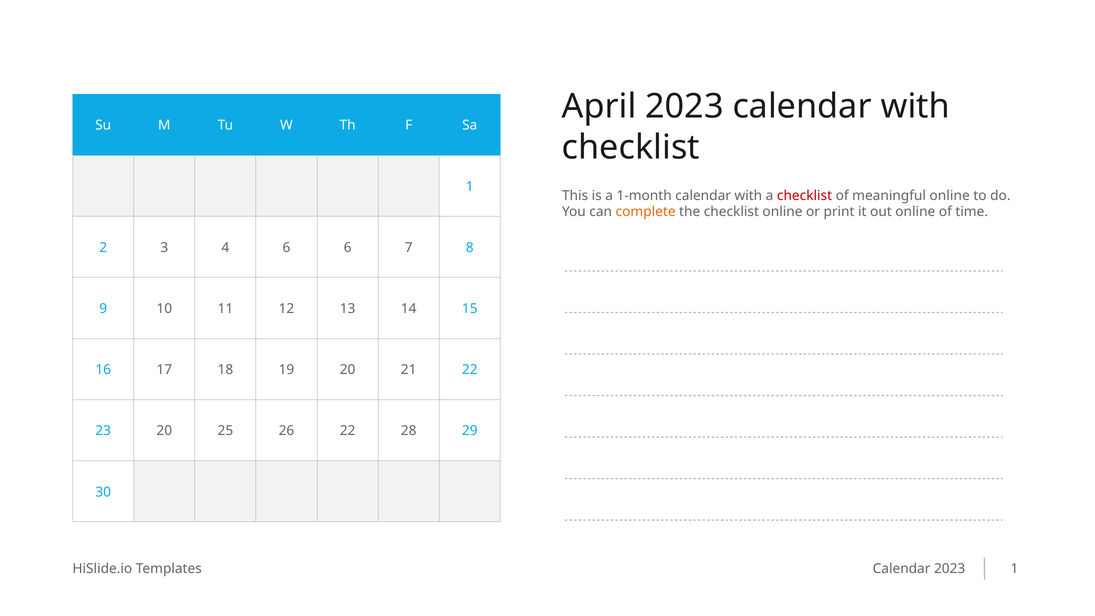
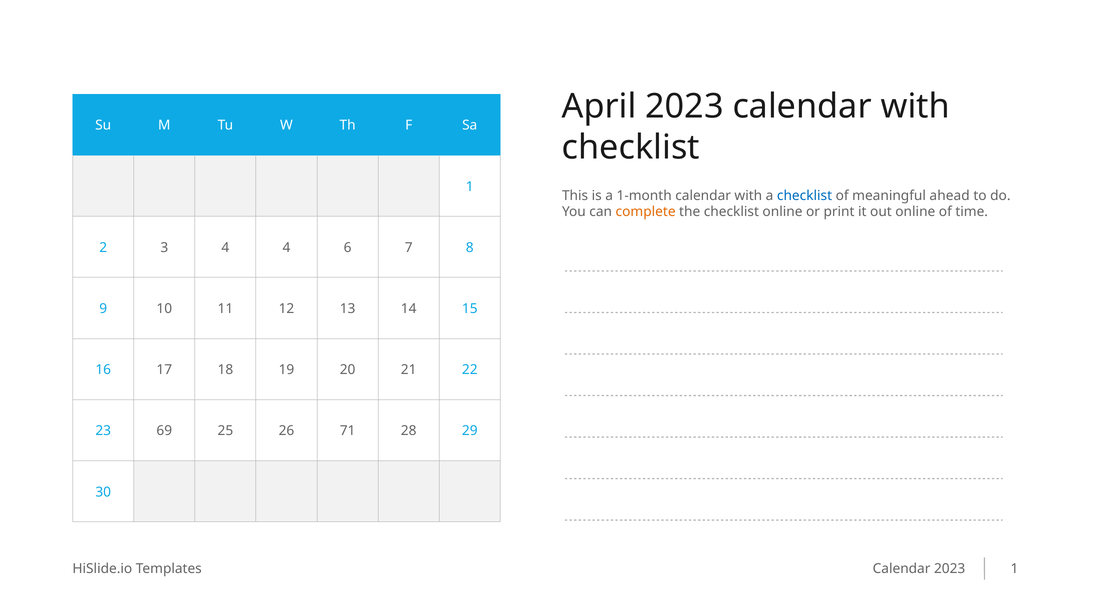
checklist at (805, 195) colour: red -> blue
meaningful online: online -> ahead
4 6: 6 -> 4
23 20: 20 -> 69
26 22: 22 -> 71
